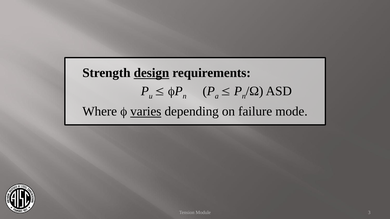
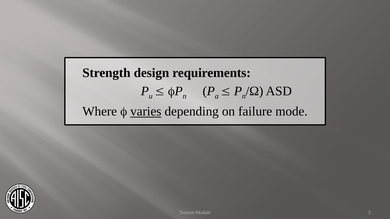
design underline: present -> none
